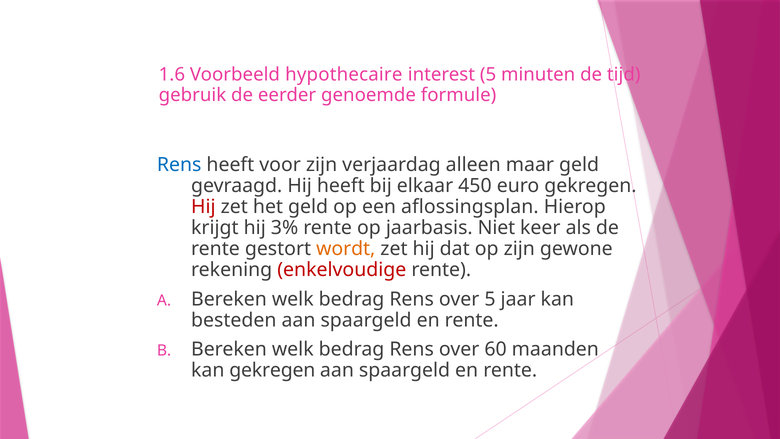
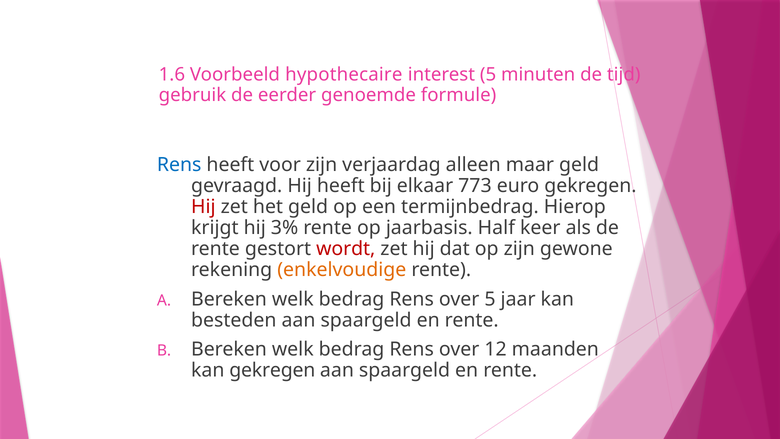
450: 450 -> 773
aflossingsplan: aflossingsplan -> termijnbedrag
Niet: Niet -> Half
wordt colour: orange -> red
enkelvoudige colour: red -> orange
60: 60 -> 12
